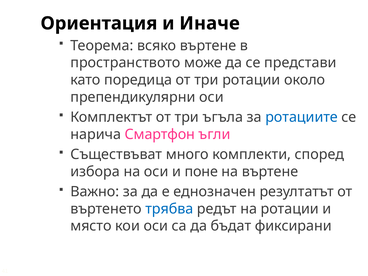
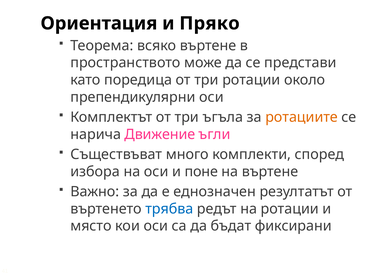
Иначе: Иначе -> Пряко
ротациите colour: blue -> orange
Смартфон: Смартфон -> Движение
